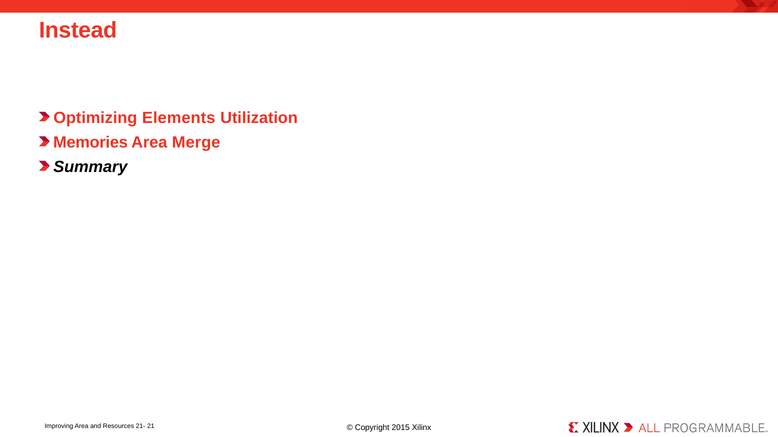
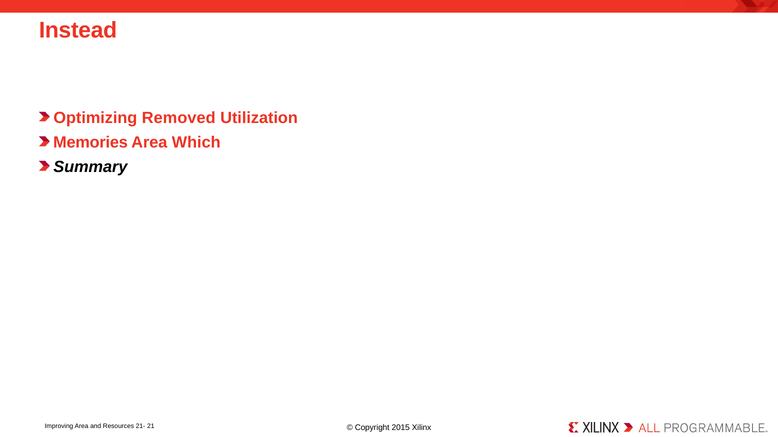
Elements: Elements -> Removed
Merge: Merge -> Which
